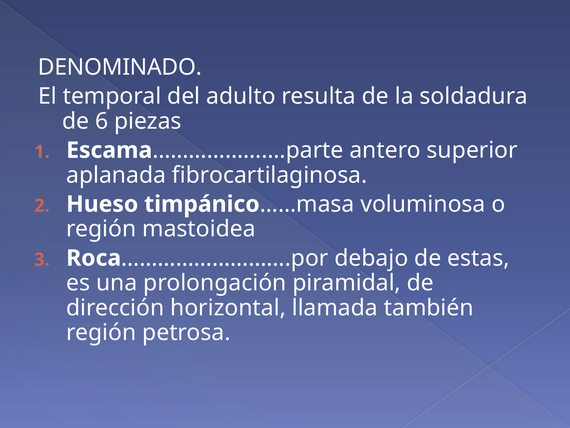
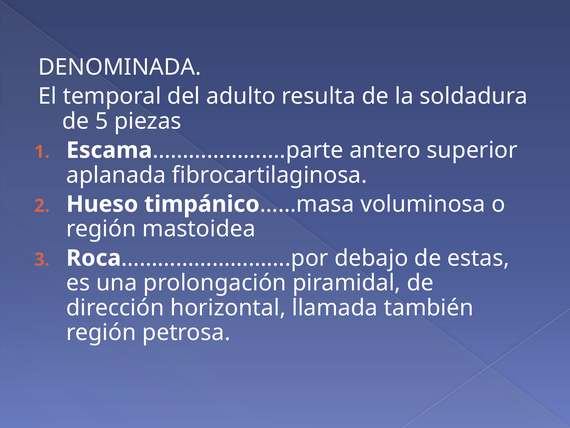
DENOMINADO: DENOMINADO -> DENOMINADA
6: 6 -> 5
